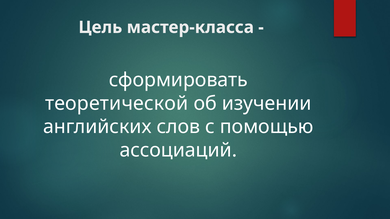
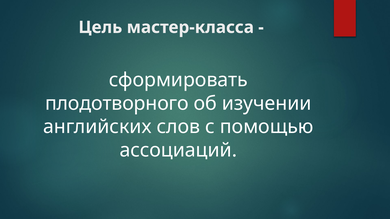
теоретической: теоретической -> плодотворного
